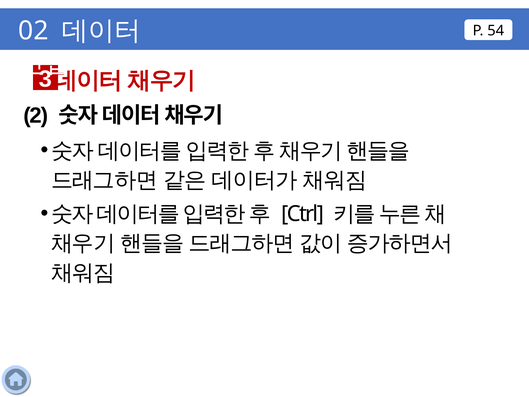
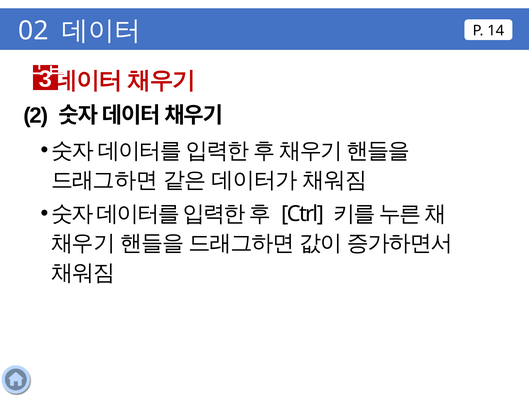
54: 54 -> 14
